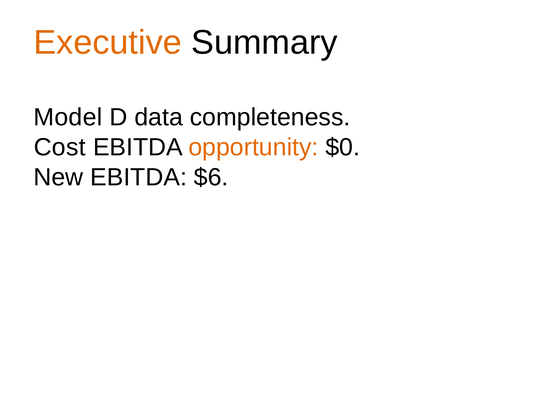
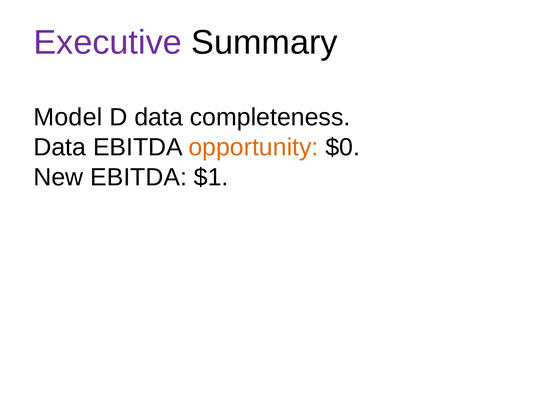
Executive colour: orange -> purple
Cost at (60, 147): Cost -> Data
$6: $6 -> $1
